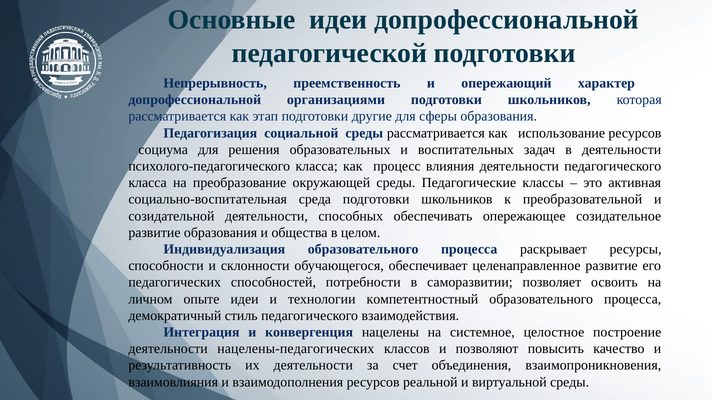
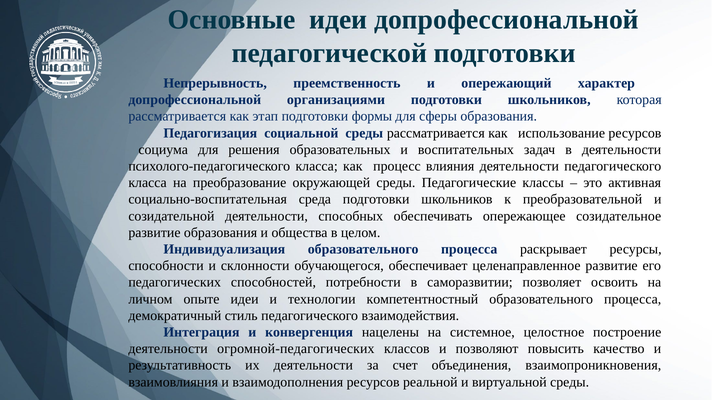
другие: другие -> формы
нацелены-педагогических: нацелены-педагогических -> огромной-педагогических
